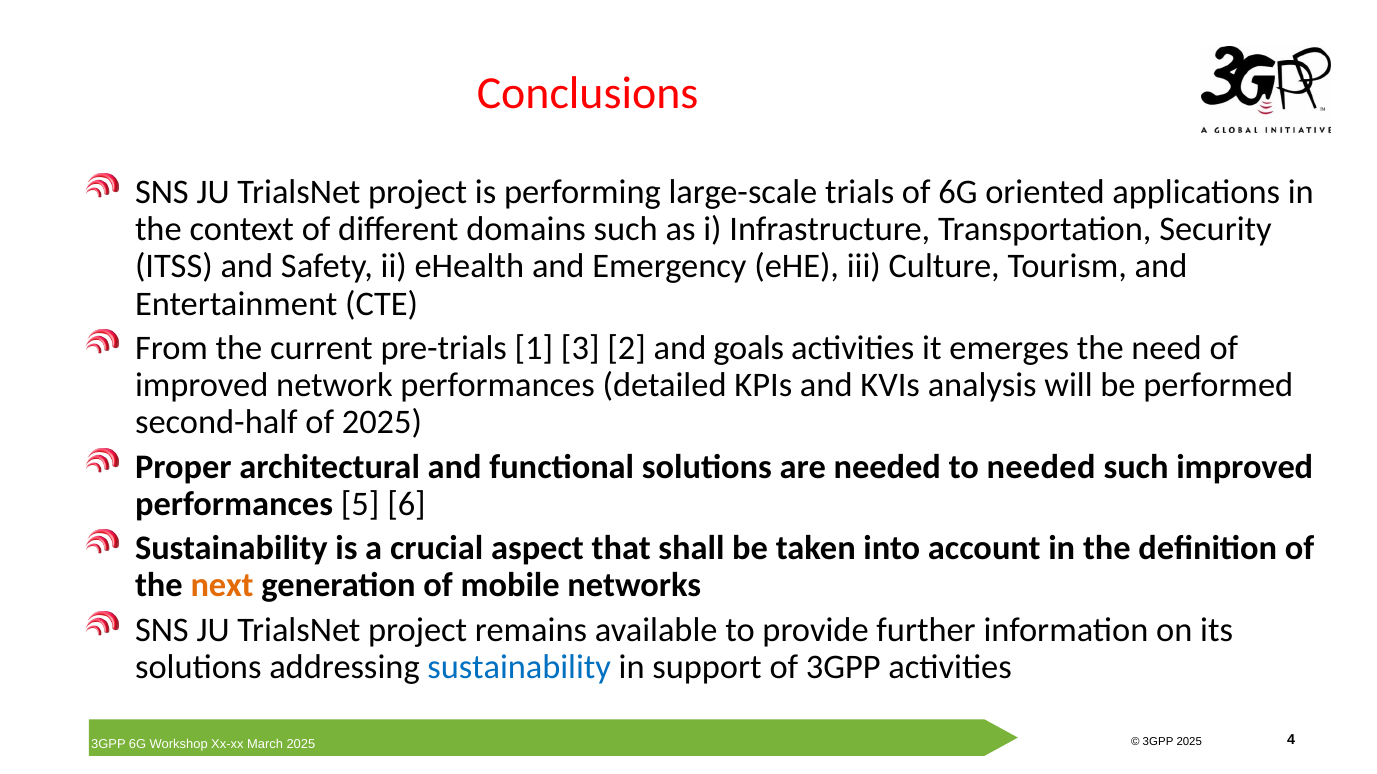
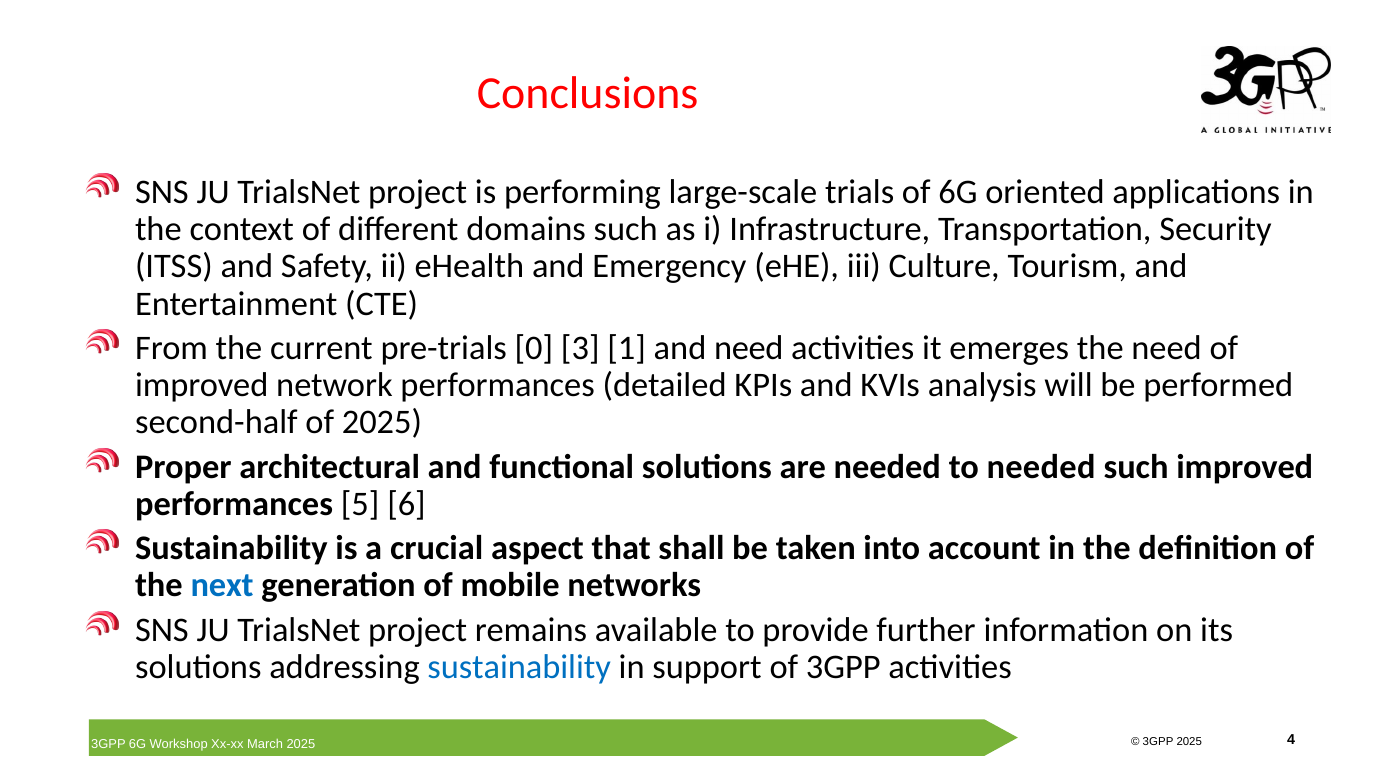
1: 1 -> 0
2: 2 -> 1
and goals: goals -> need
next colour: orange -> blue
